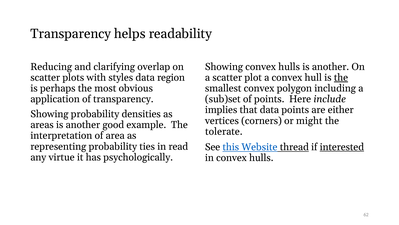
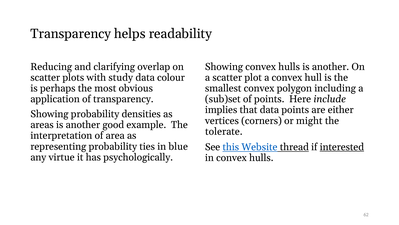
styles: styles -> study
region: region -> colour
the at (341, 77) underline: present -> none
read: read -> blue
